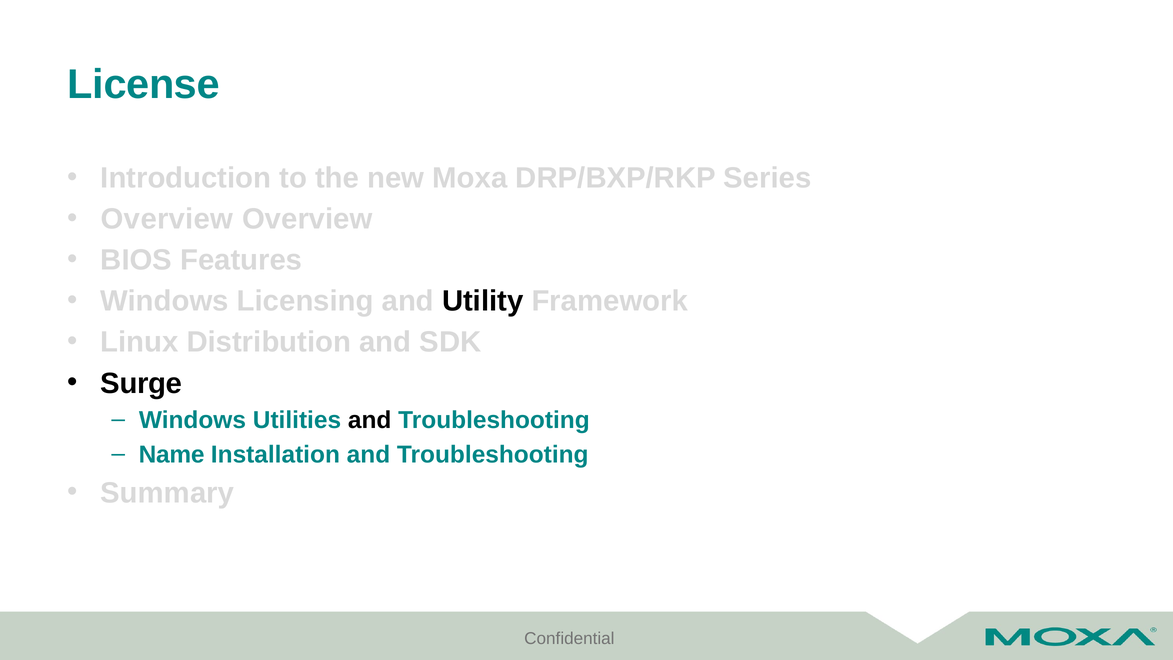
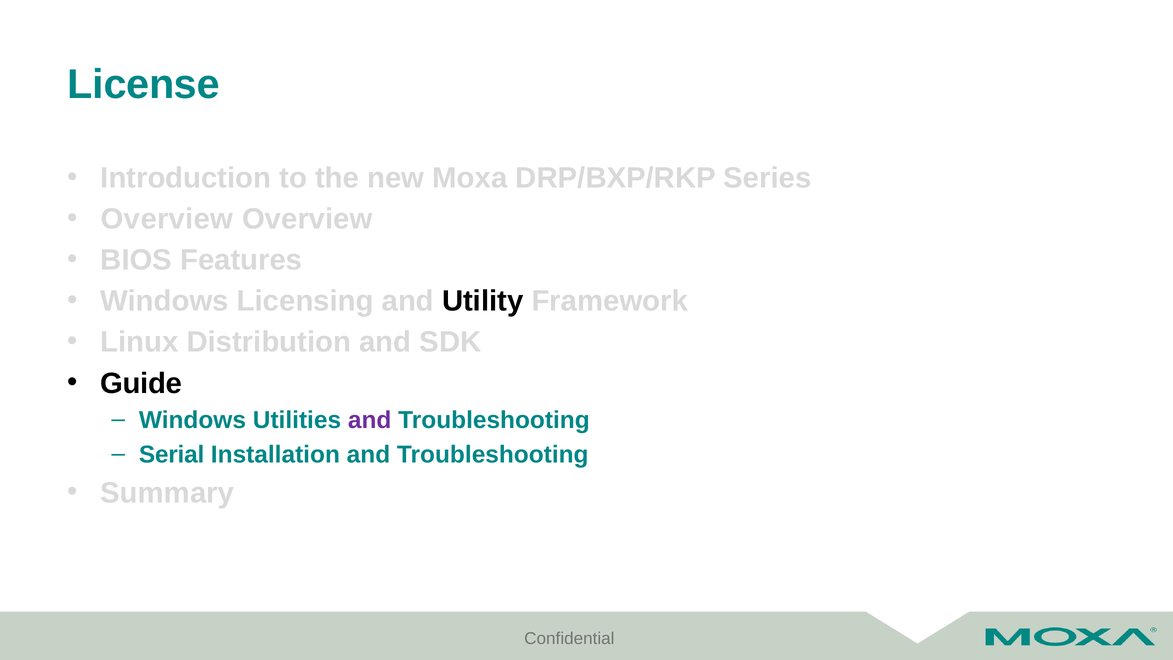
Surge: Surge -> Guide
and at (370, 420) colour: black -> purple
Name: Name -> Serial
